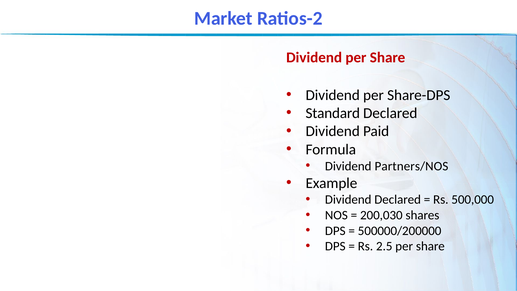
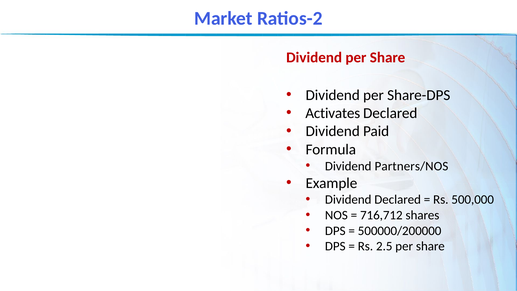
Standard: Standard -> Activates
200,030: 200,030 -> 716,712
